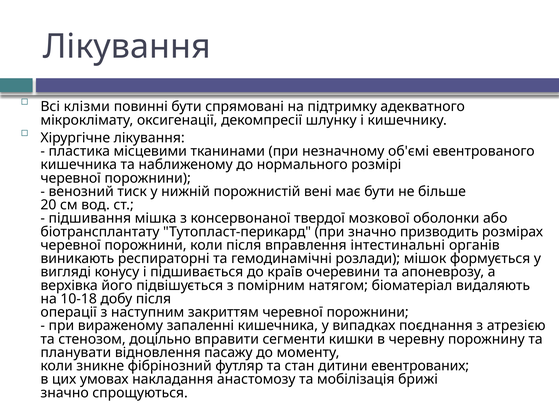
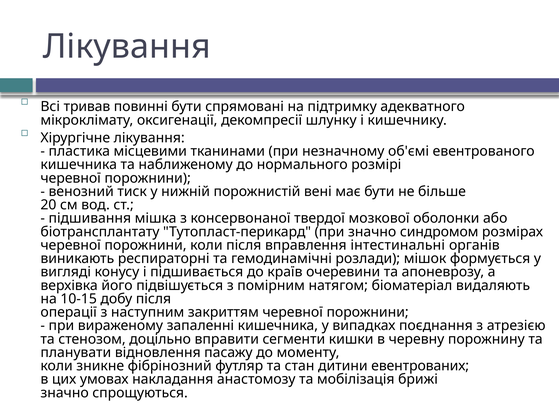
клізми: клізми -> тривав
призводить: призводить -> синдромом
10-18: 10-18 -> 10-15
